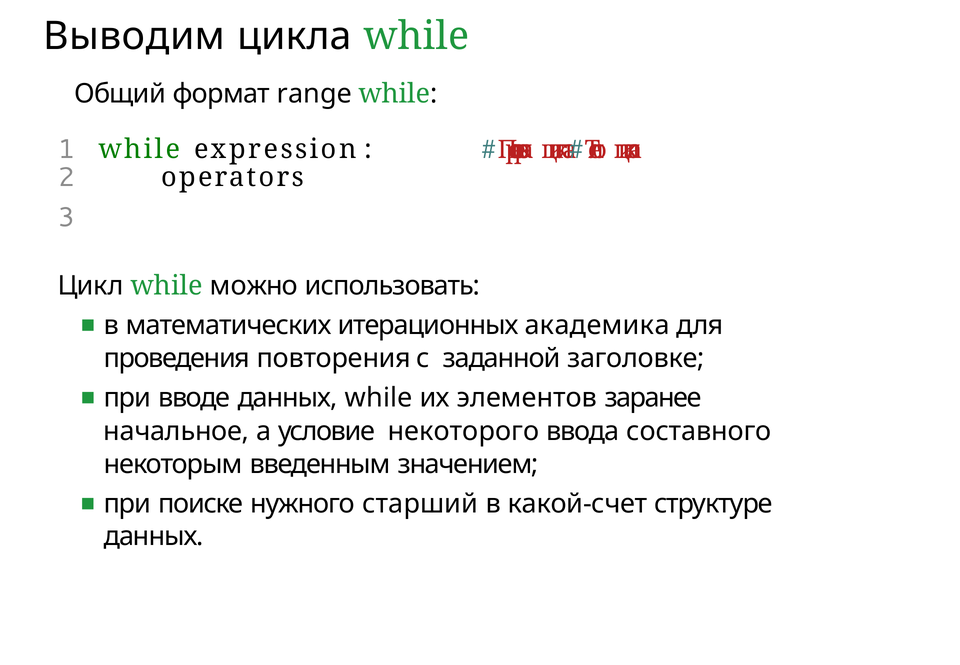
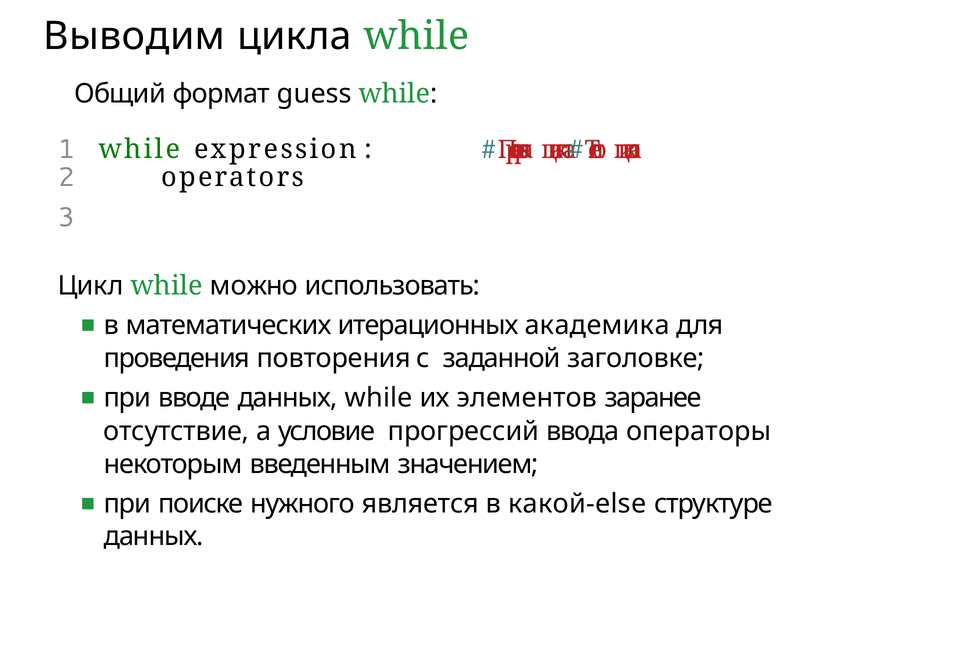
range: range -> guess
начальное: начальное -> отсутствие
некоторого: некоторого -> прогрессий
составного: составного -> операторы
старший: старший -> является
какой-счет: какой-счет -> какой-else
